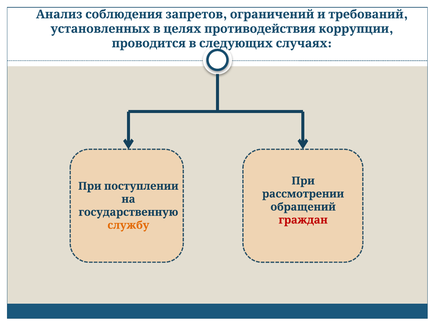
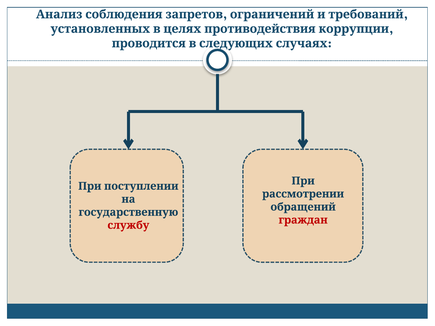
службу colour: orange -> red
